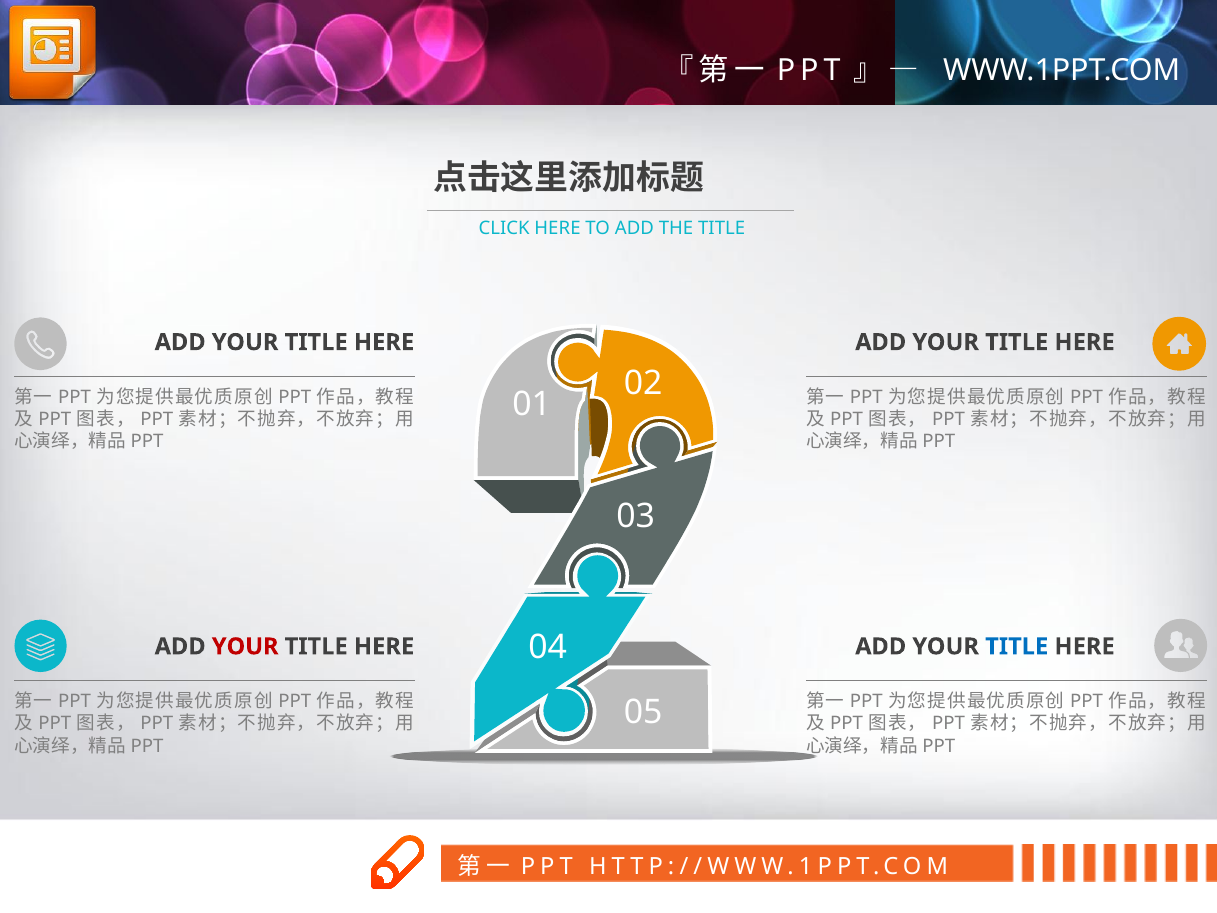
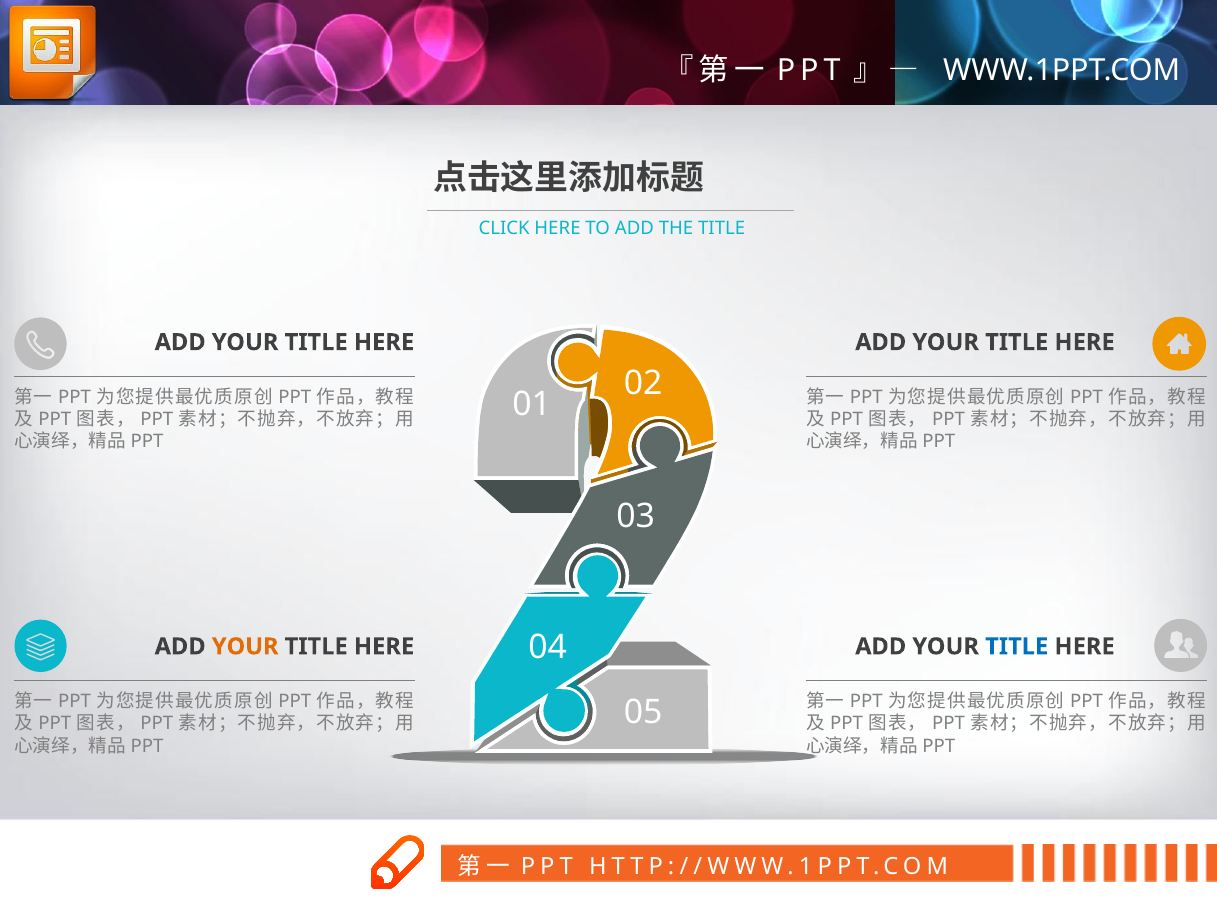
YOUR at (245, 646) colour: red -> orange
